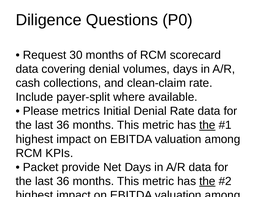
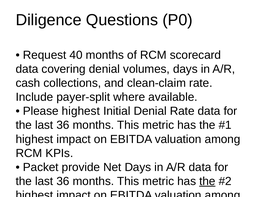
30: 30 -> 40
Please metrics: metrics -> highest
the at (207, 125) underline: present -> none
